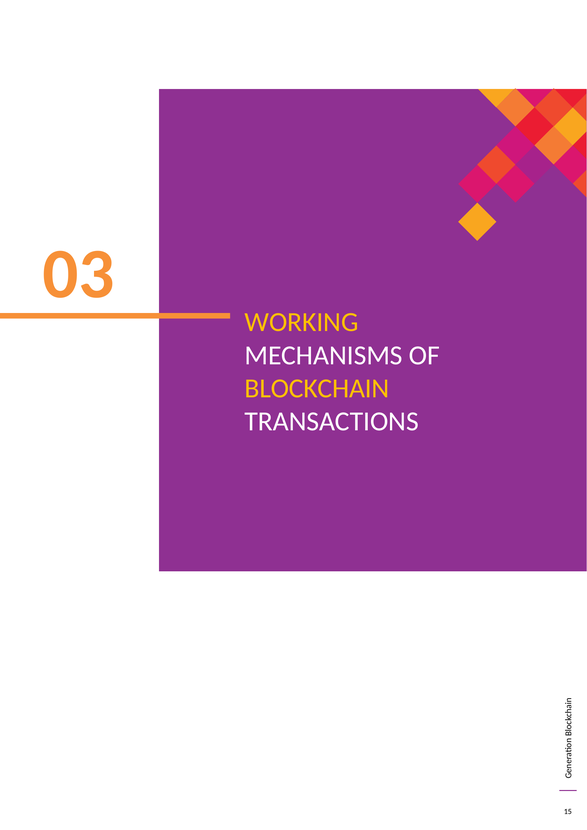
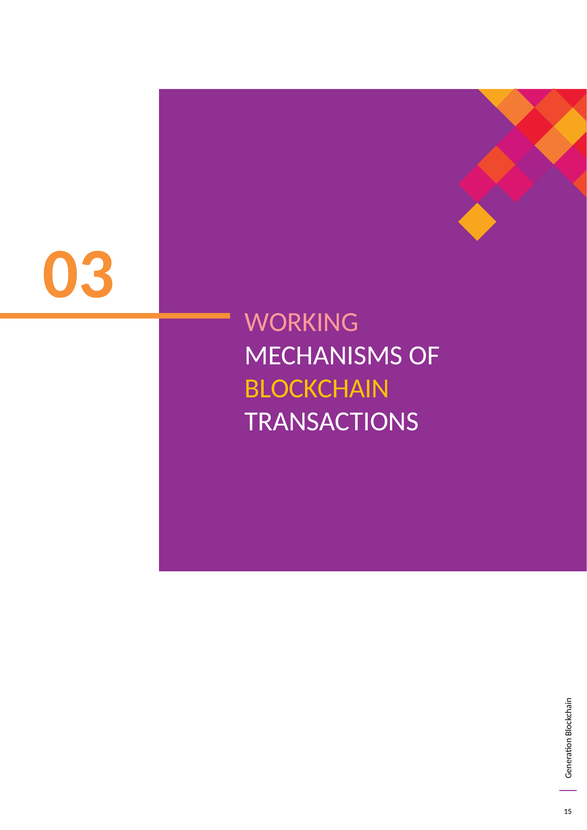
WORKING colour: yellow -> pink
